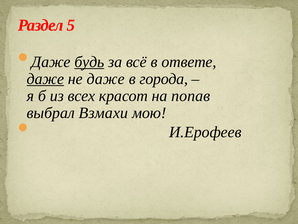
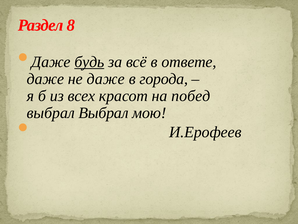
5: 5 -> 8
даже at (45, 79) underline: present -> none
попав: попав -> побед
выбрал Взмахи: Взмахи -> Выбрал
